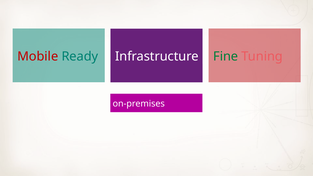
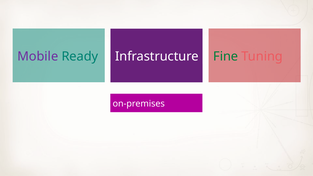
Mobile colour: red -> purple
